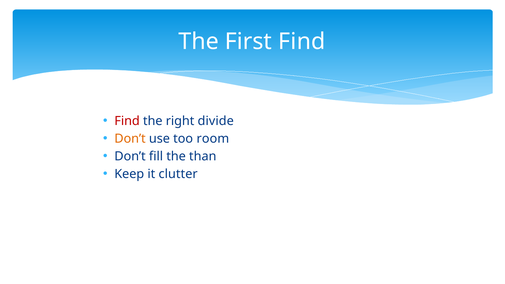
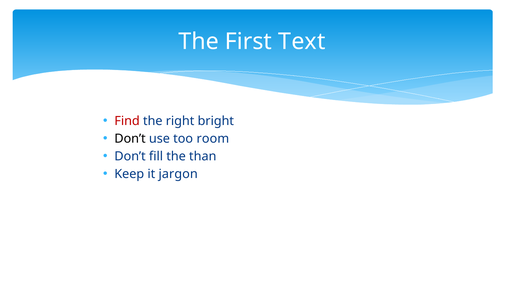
First Find: Find -> Text
divide: divide -> bright
Don’t at (130, 139) colour: orange -> black
clutter: clutter -> jargon
